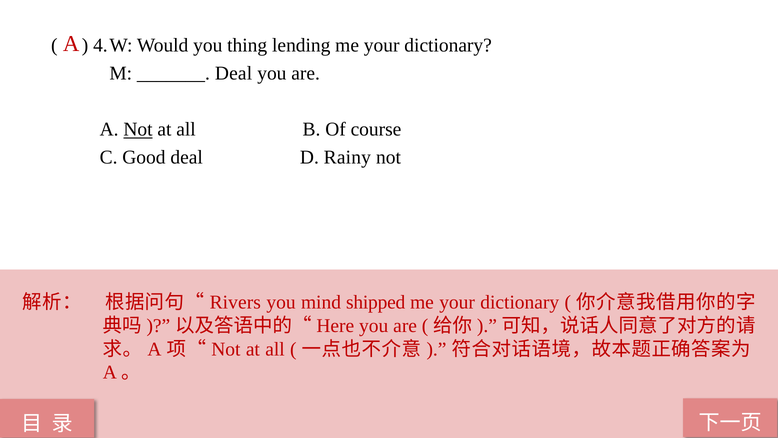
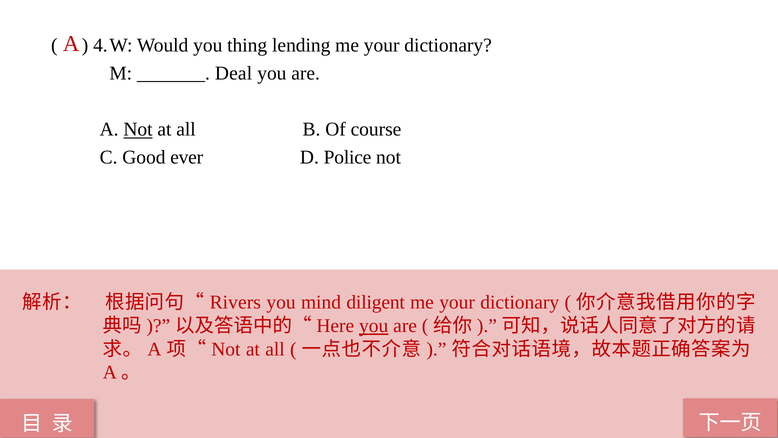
Good deal: deal -> ever
Rainy: Rainy -> Police
shipped: shipped -> diligent
you at (374, 326) underline: none -> present
